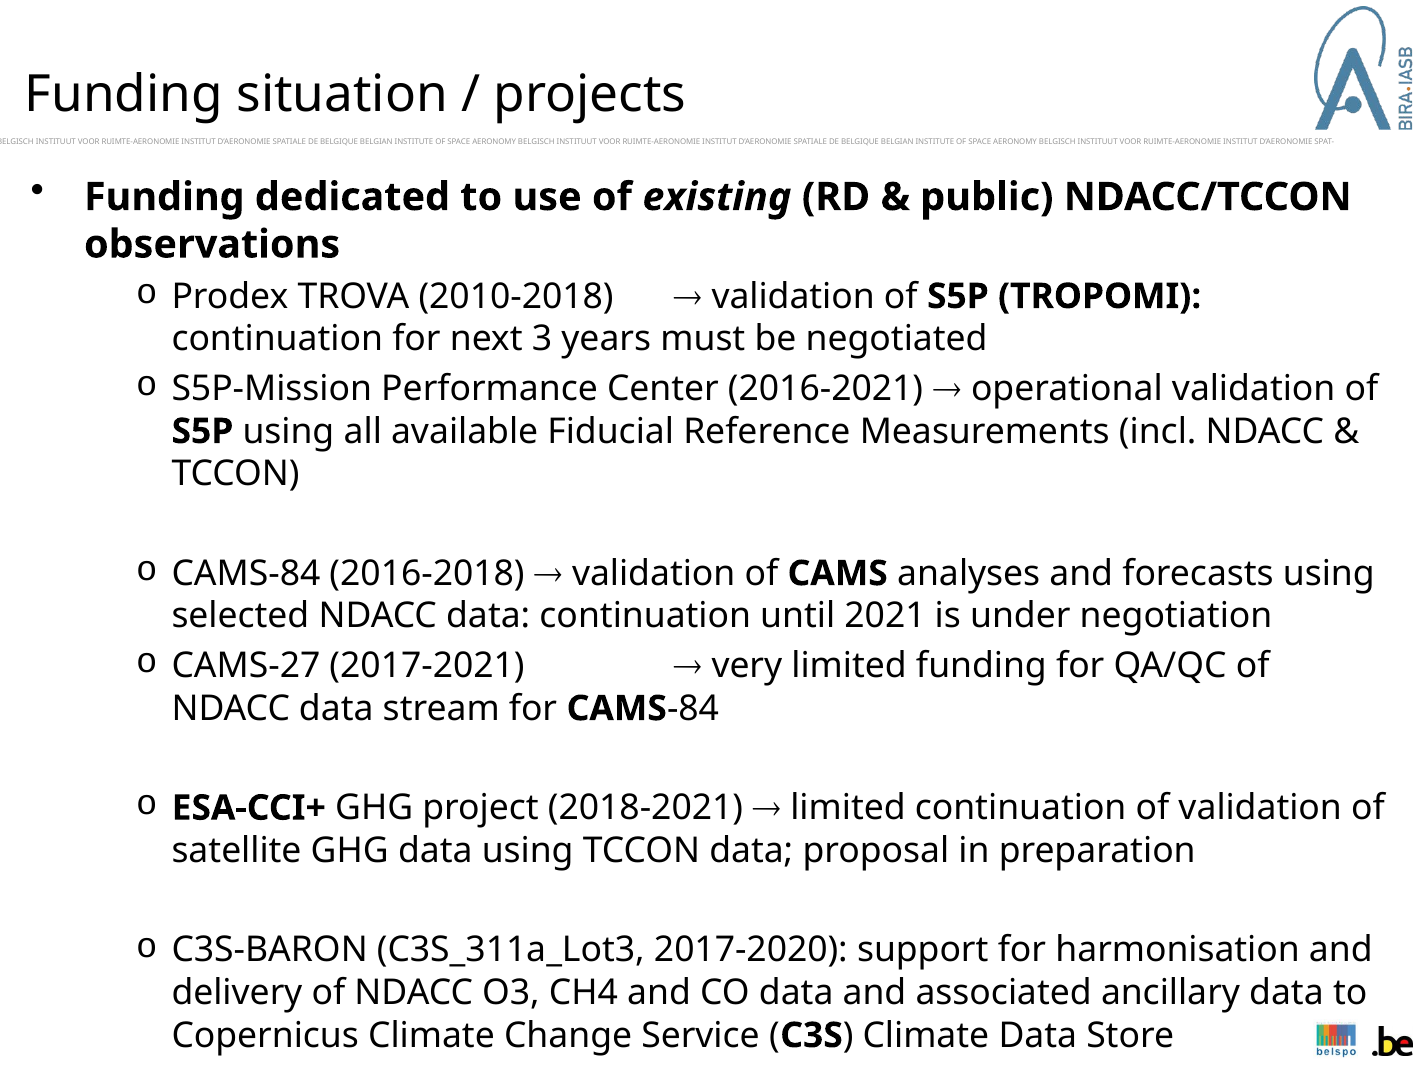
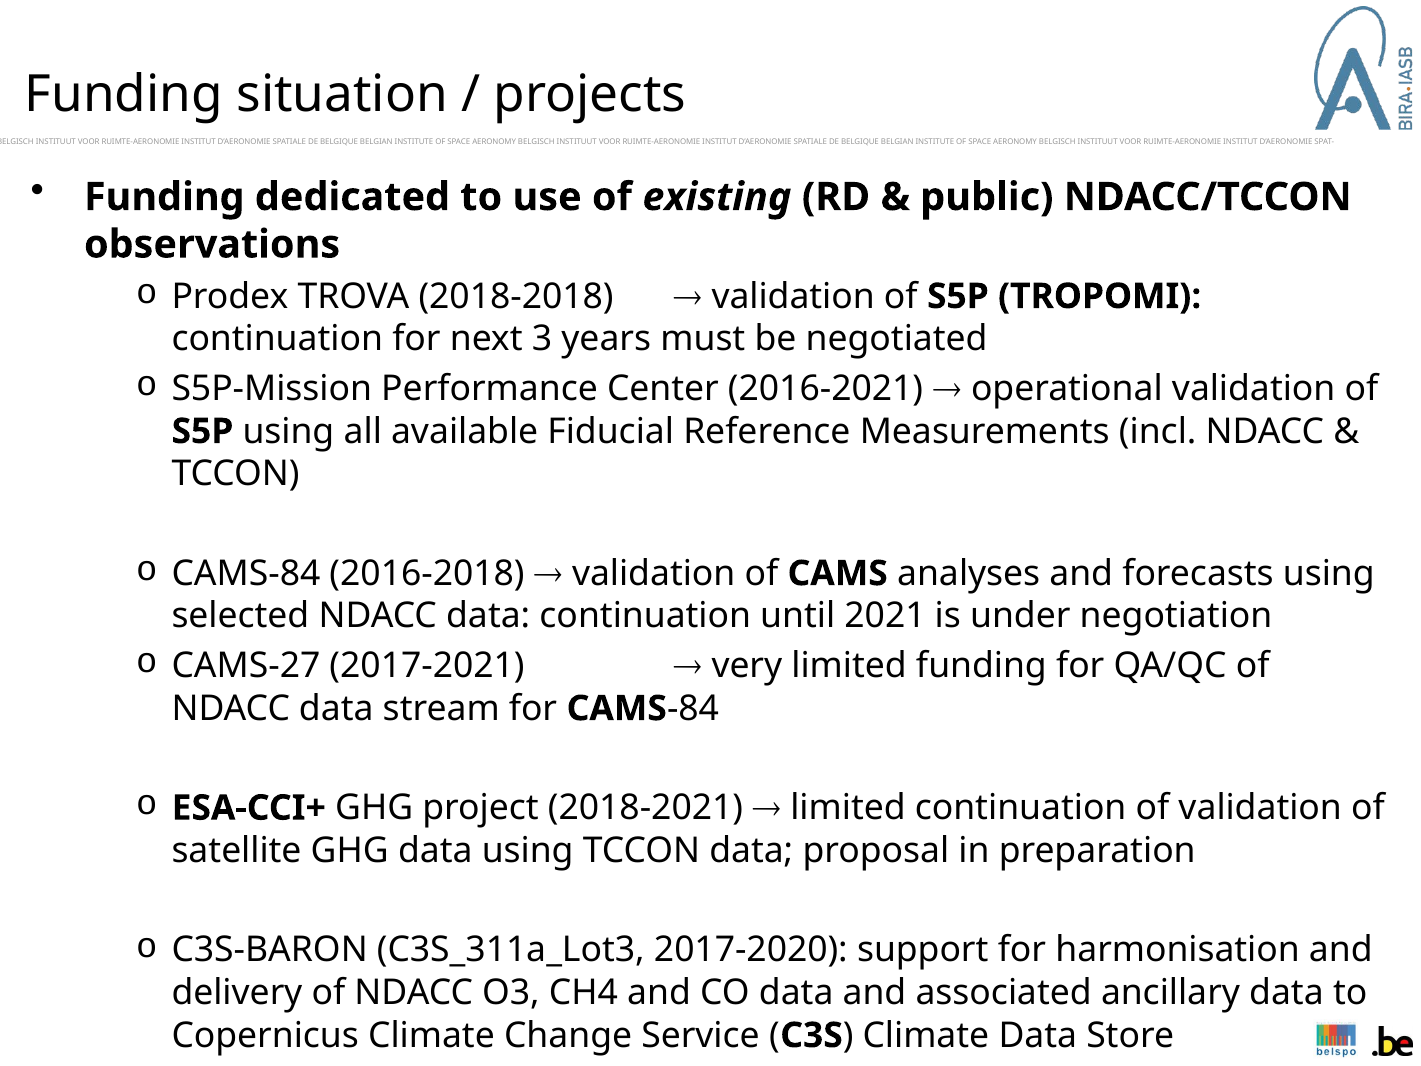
2010-2018: 2010-2018 -> 2018-2018
